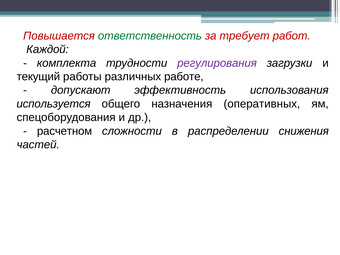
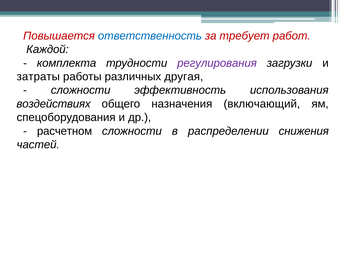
ответственность colour: green -> blue
текущий: текущий -> затраты
работе: работе -> другая
допускают at (81, 90): допускают -> сложности
используется: используется -> воздействиях
оперативных: оперативных -> включающий
